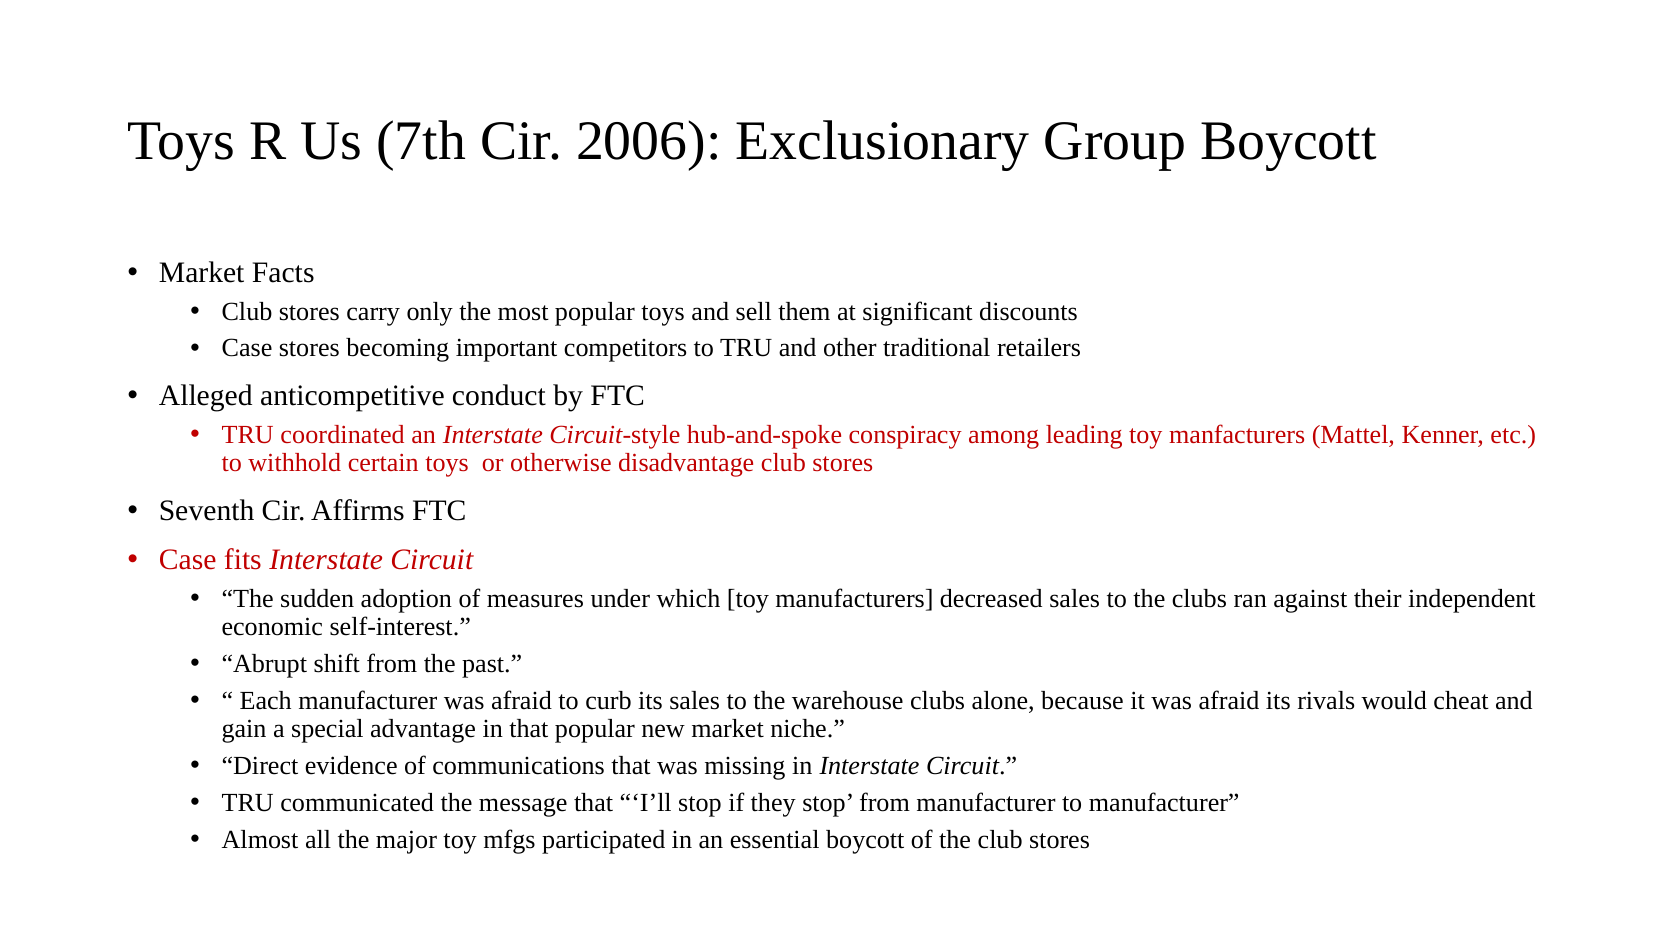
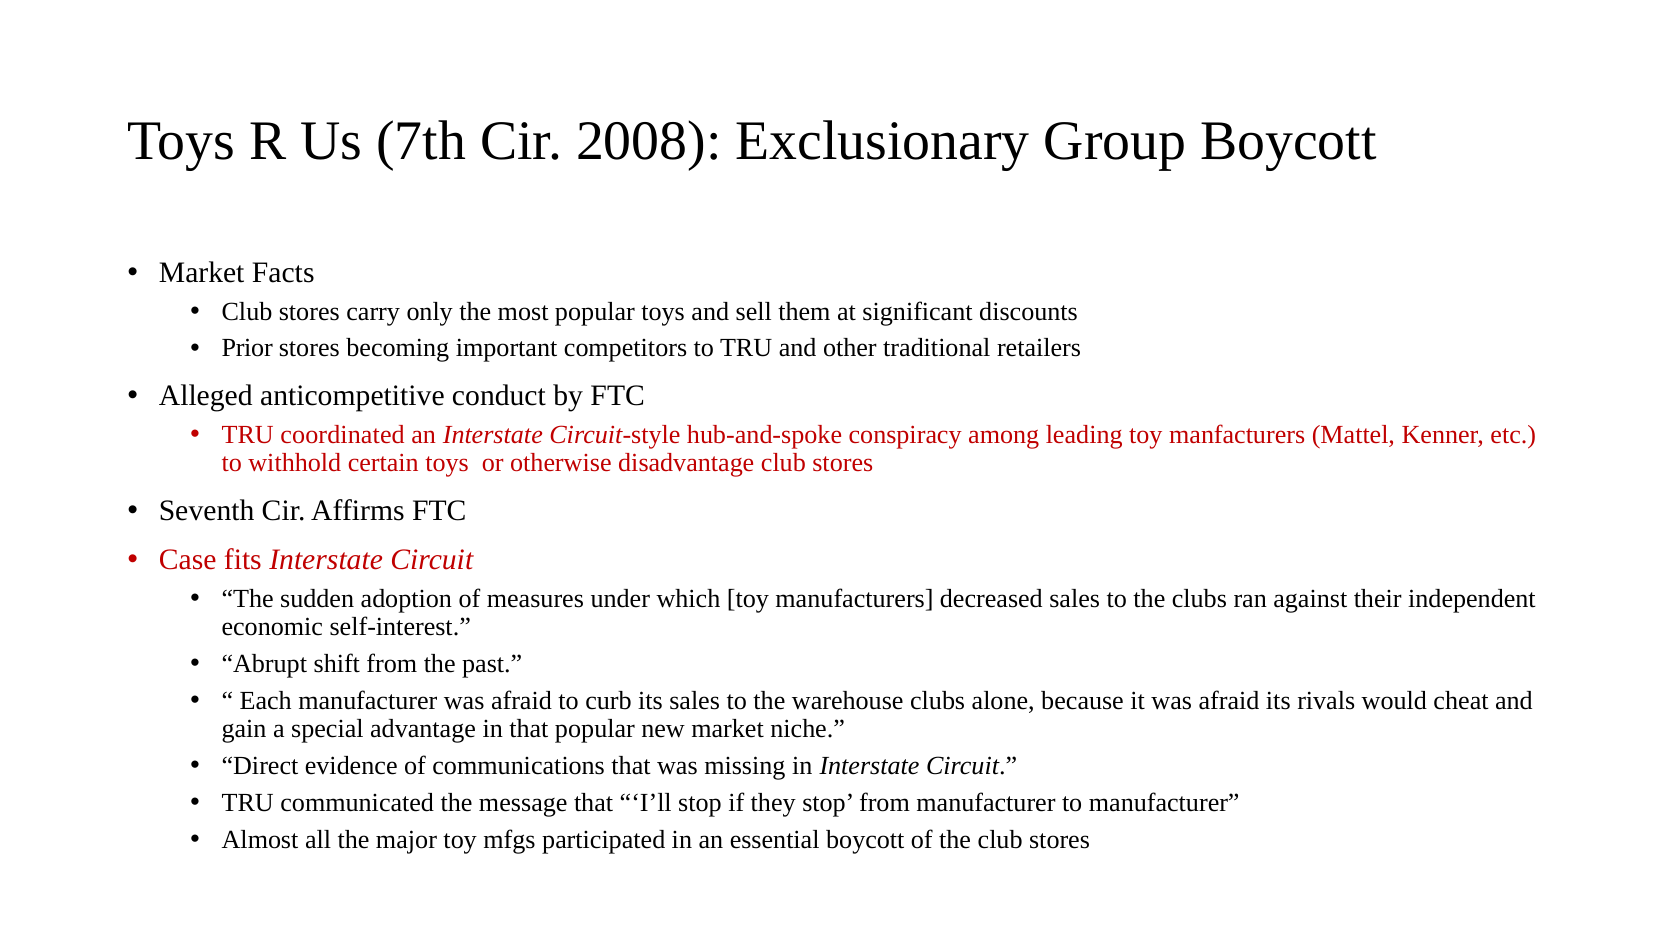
2006: 2006 -> 2008
Case at (247, 348): Case -> Prior
